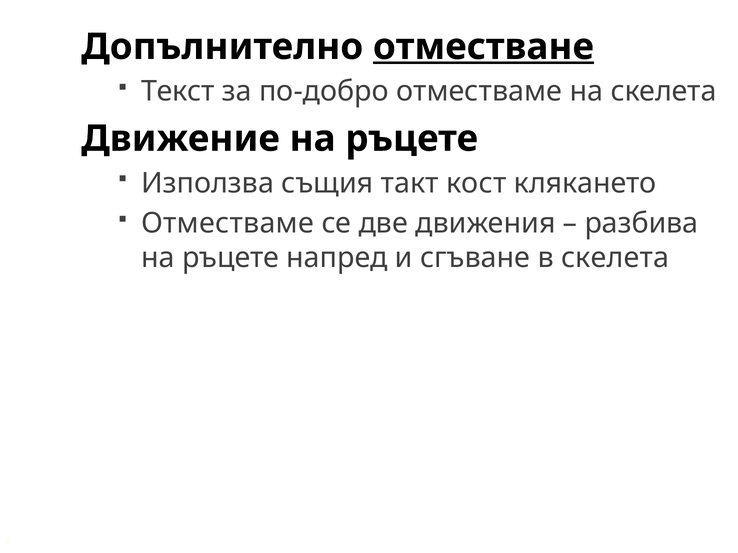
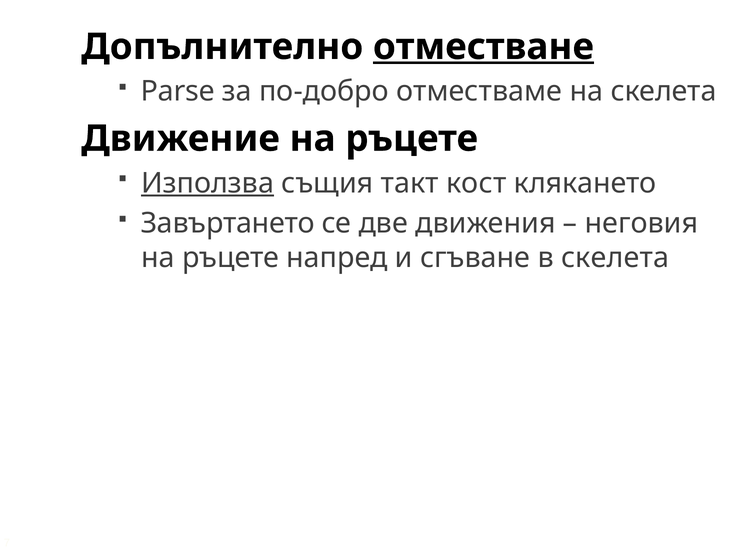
Текст: Текст -> Parse
Използва underline: none -> present
Отместваме at (228, 223): Отместваме -> Завъртането
разбива: разбива -> неговия
